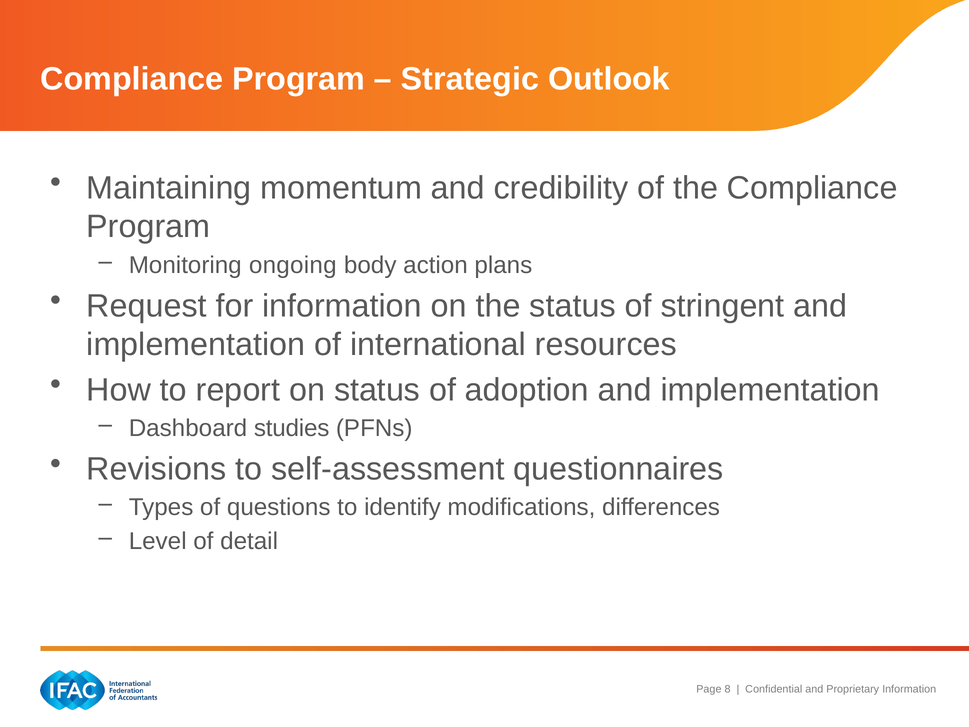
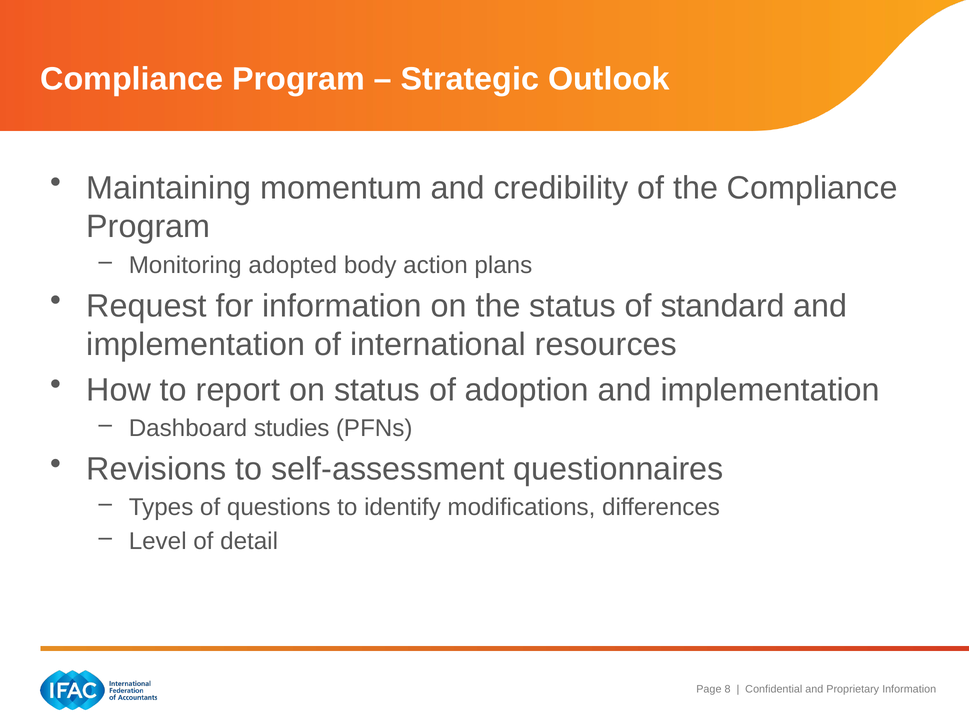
ongoing: ongoing -> adopted
stringent: stringent -> standard
